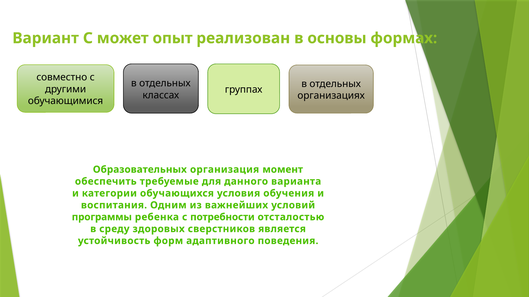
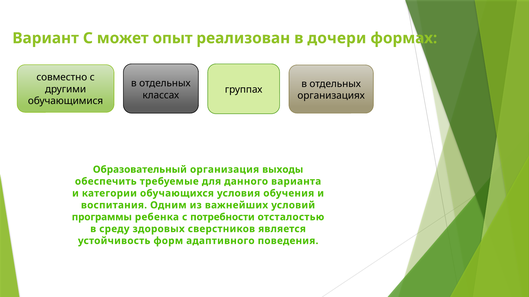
основы: основы -> дочери
Образовательных: Образовательных -> Образовательный
момент: момент -> выходы
